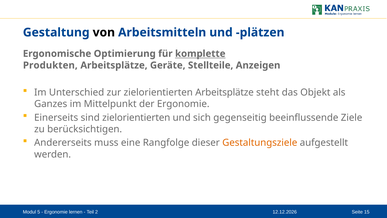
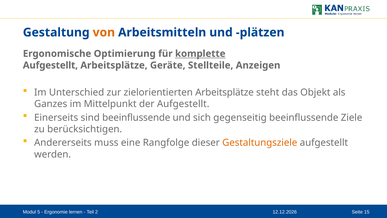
von colour: black -> orange
Produkten at (50, 65): Produkten -> Aufgestellt
der Ergonomie: Ergonomie -> Aufgestellt
sind zielorientierten: zielorientierten -> beeinflussende
